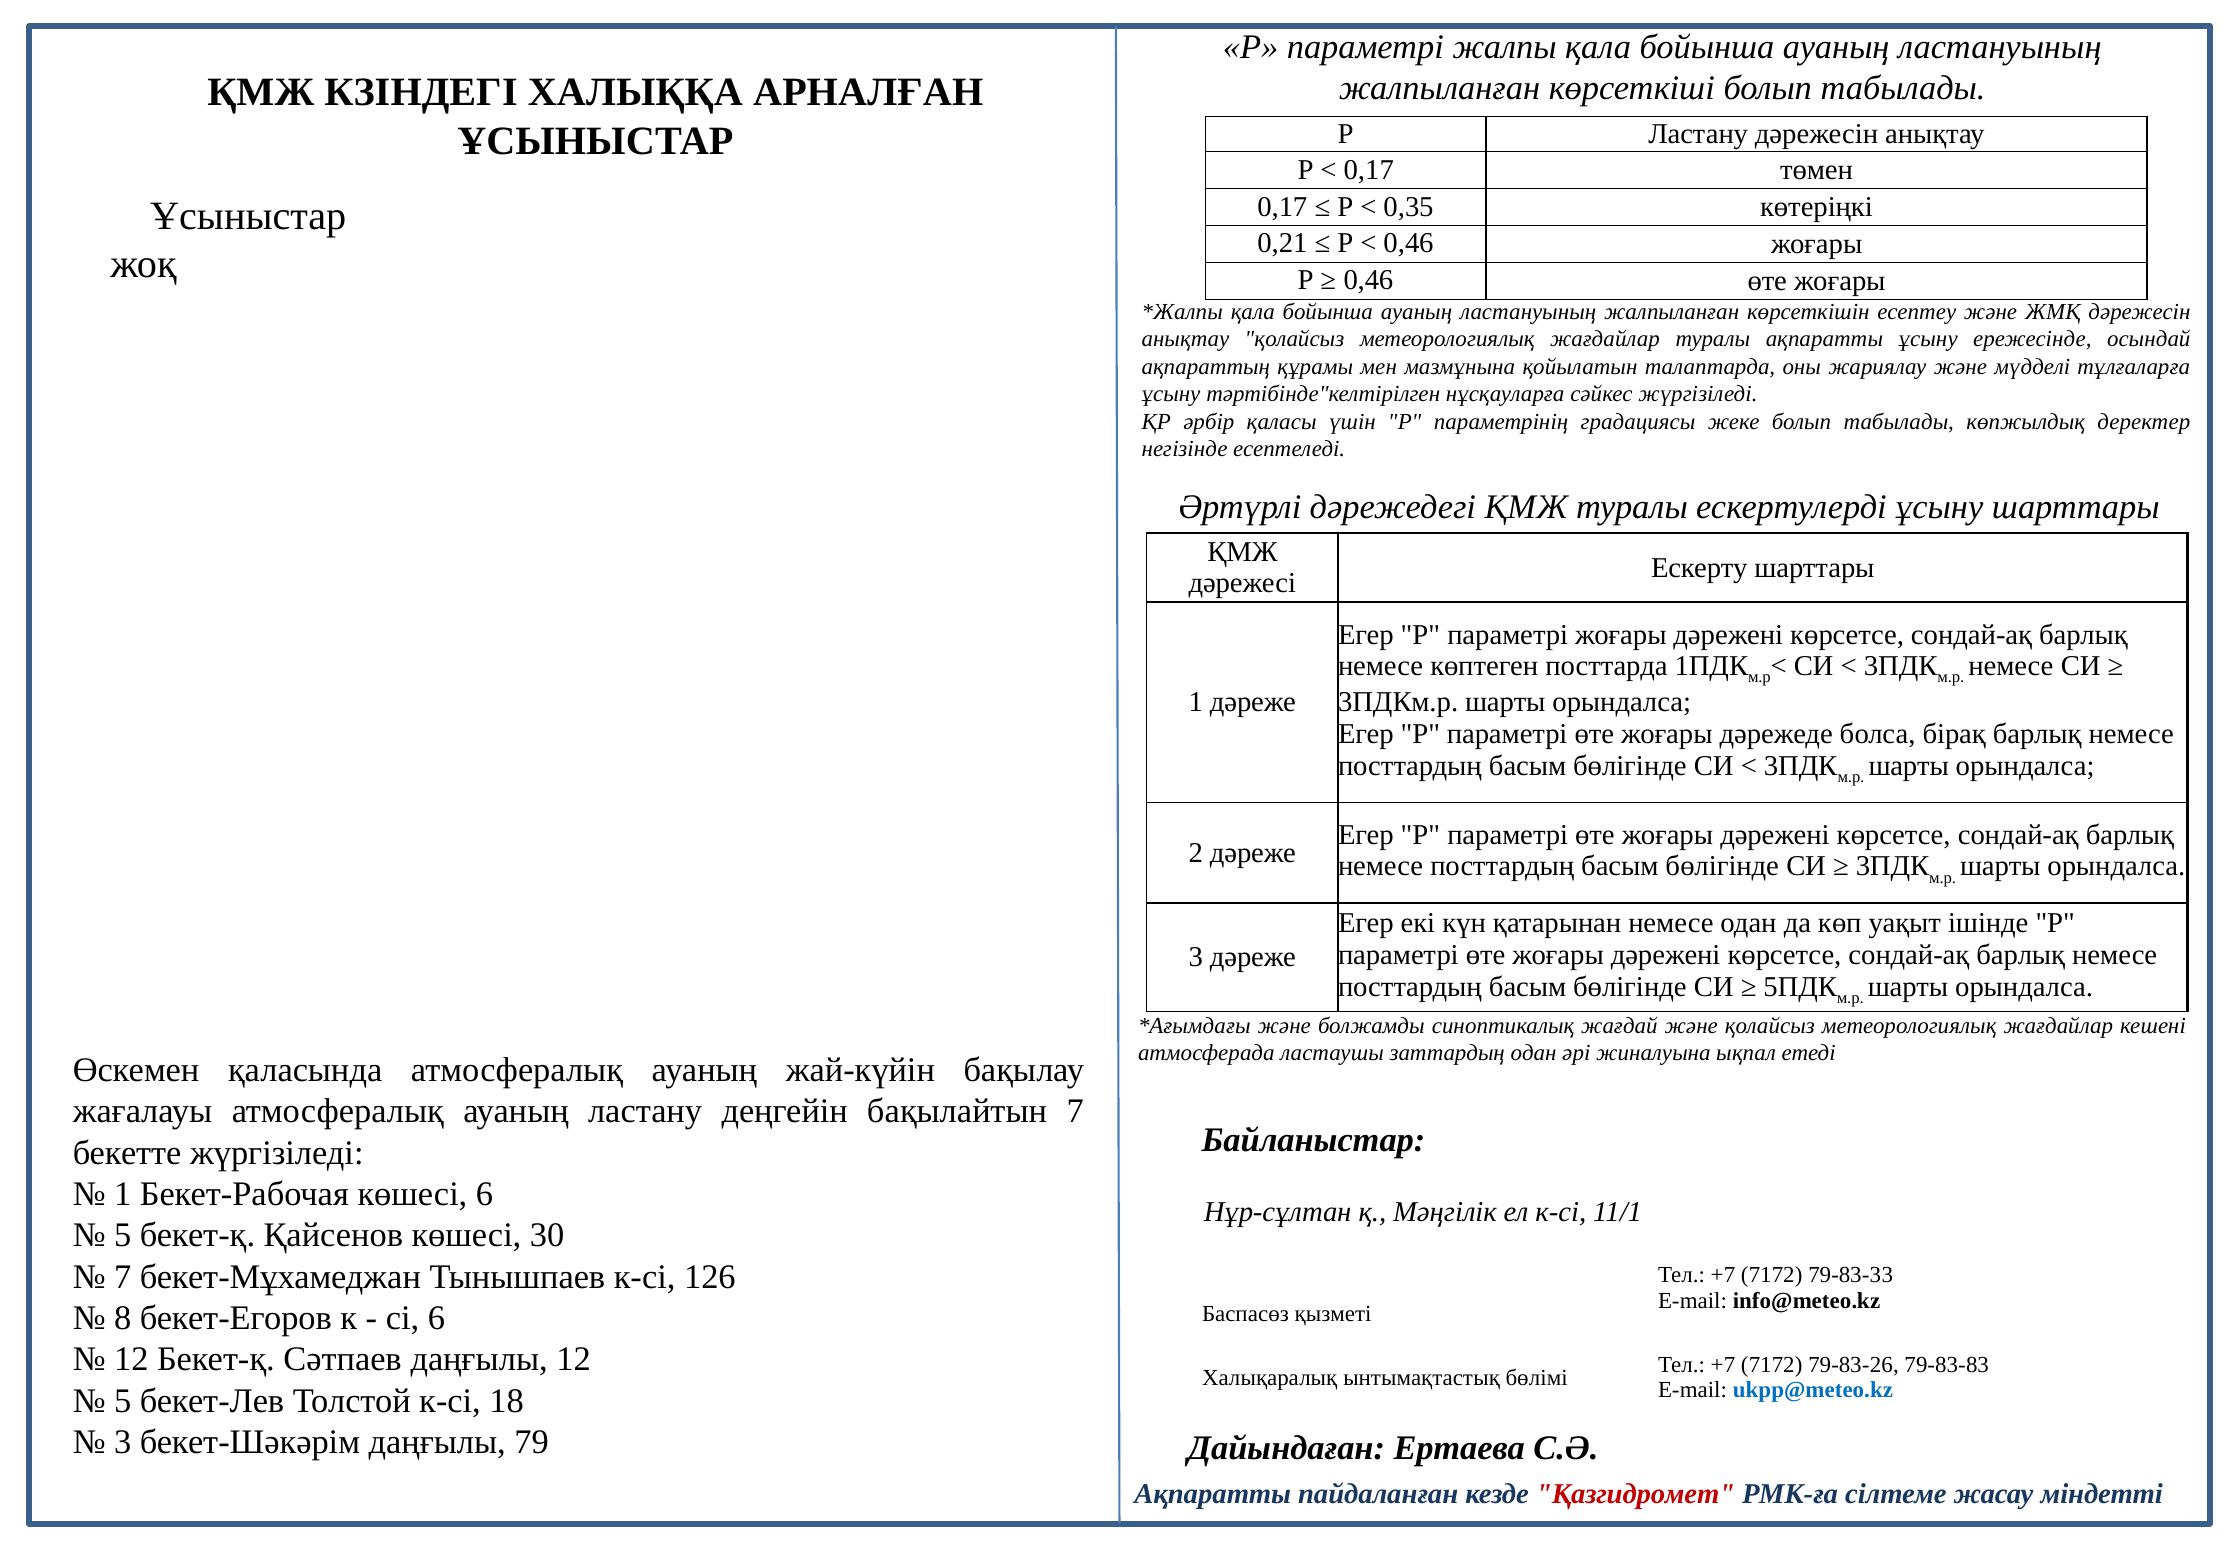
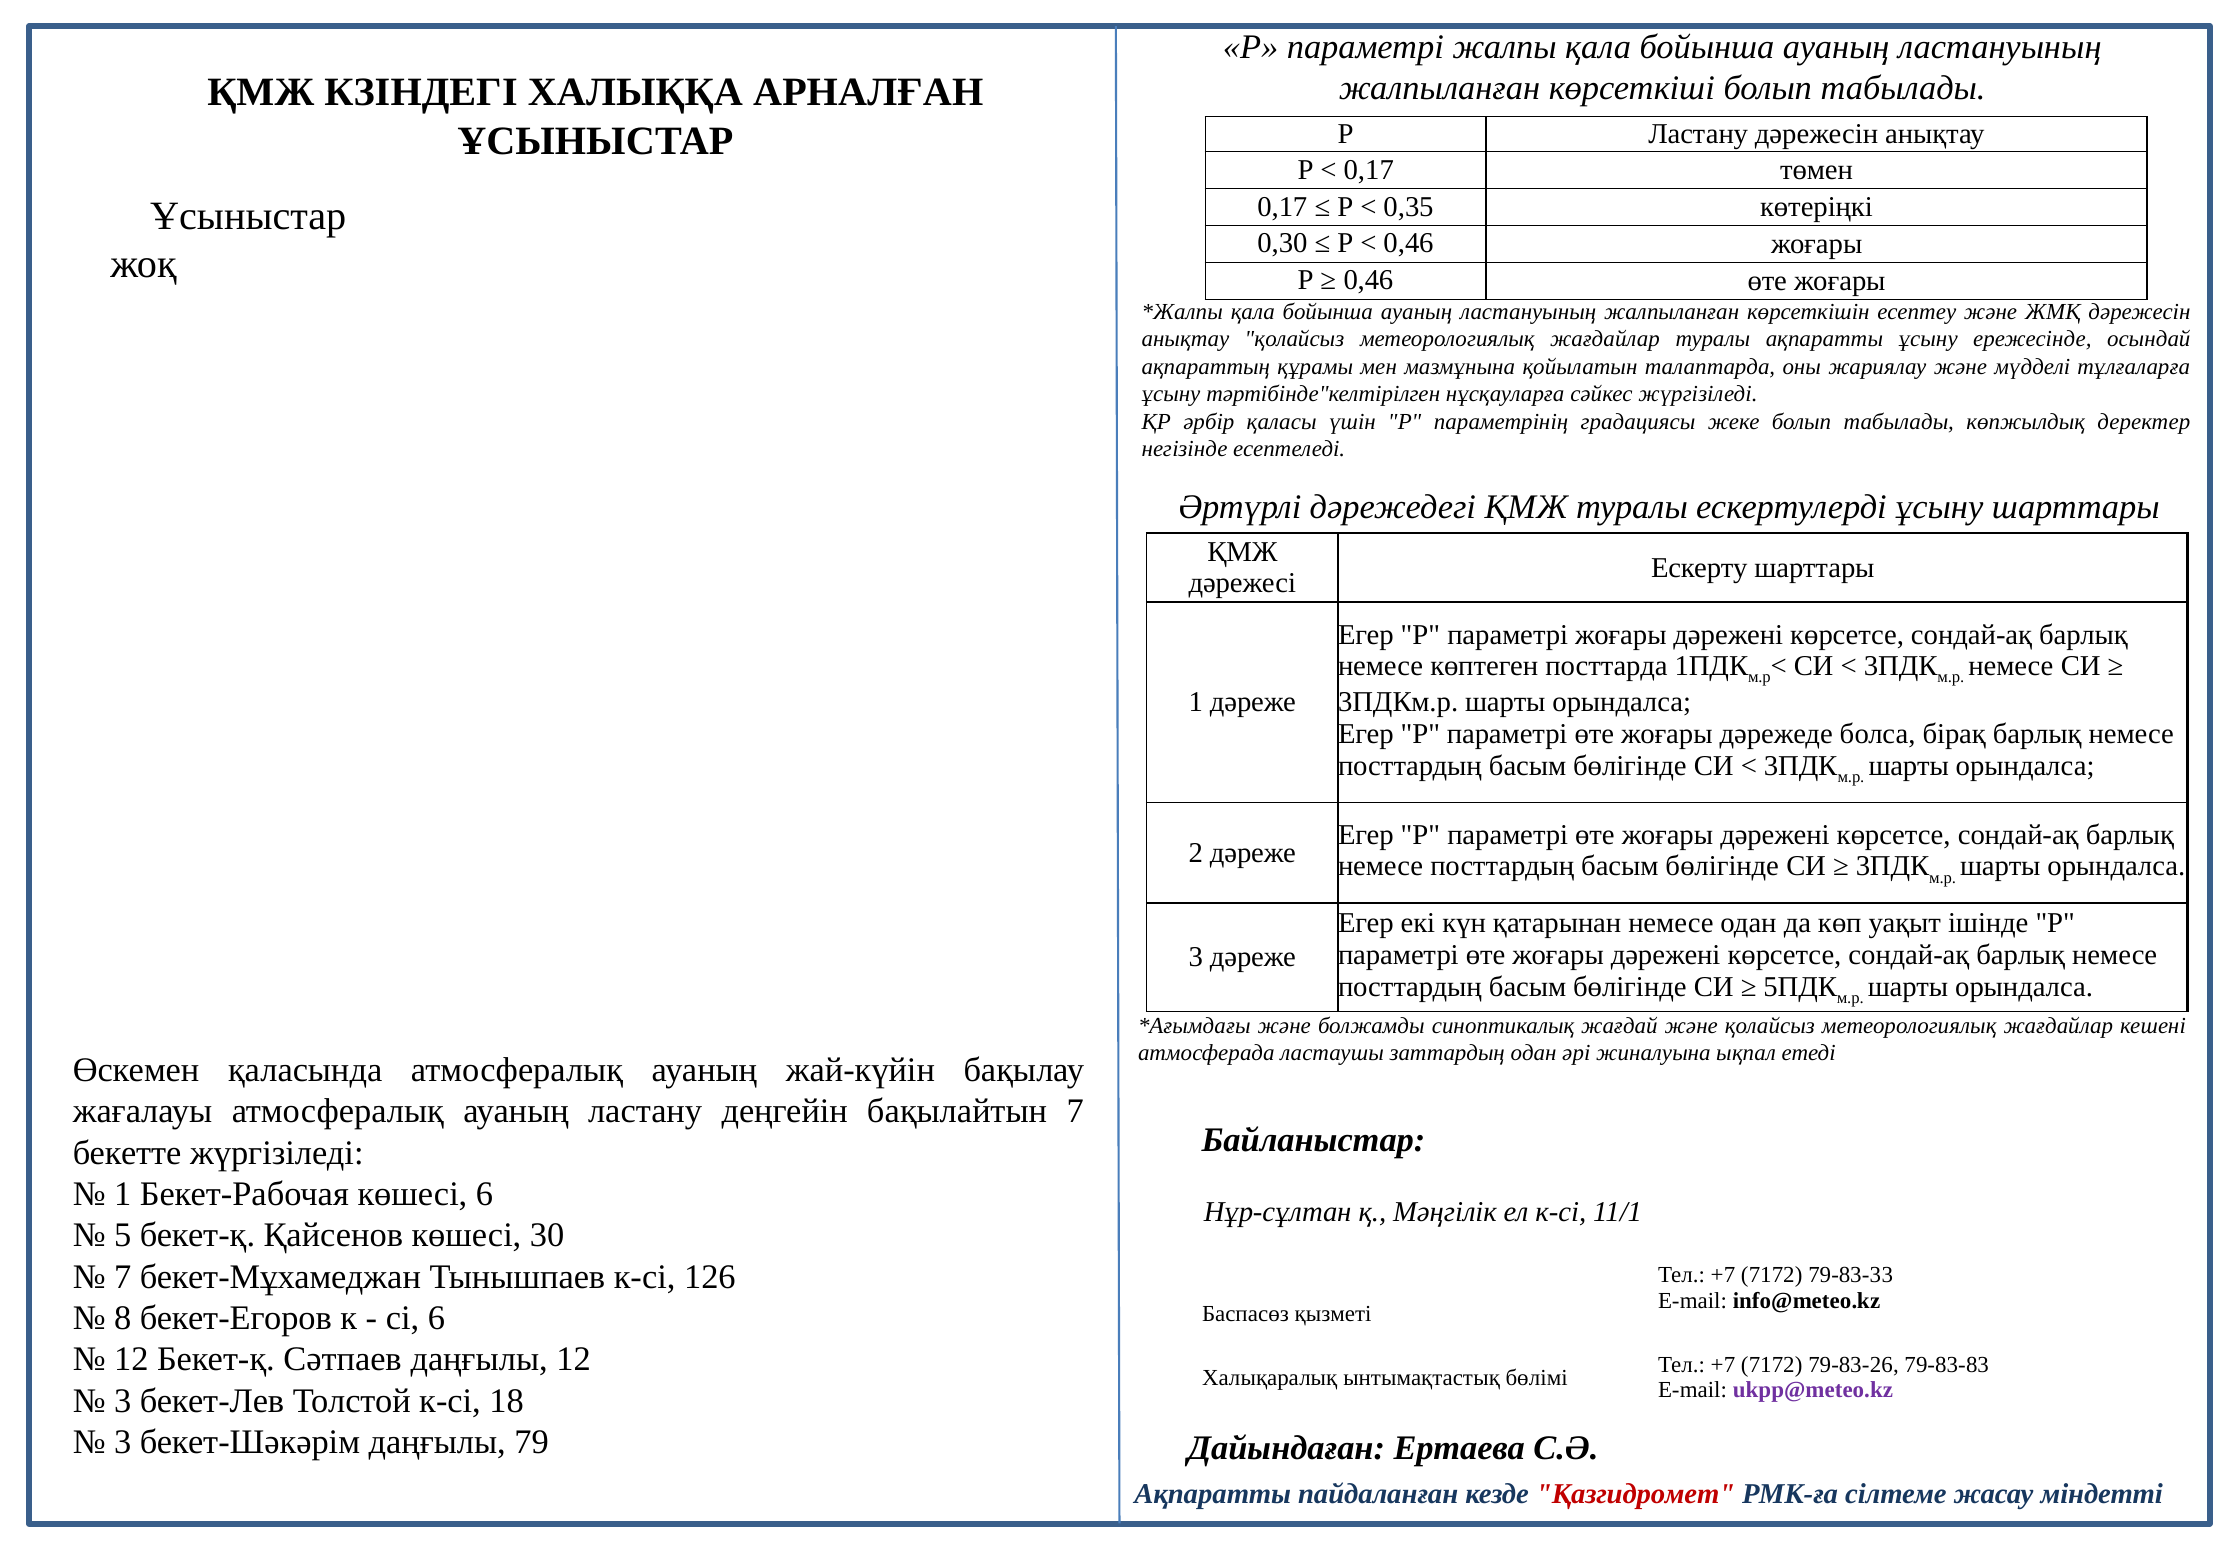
0,21: 0,21 -> 0,30
ukpp@meteo.kz colour: blue -> purple
5 at (123, 1401): 5 -> 3
